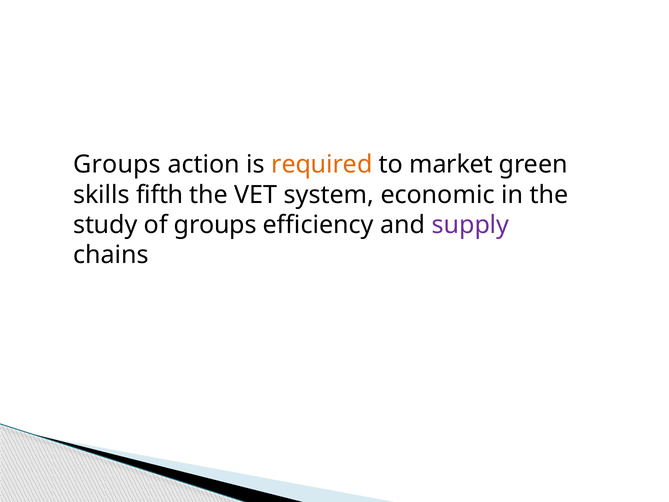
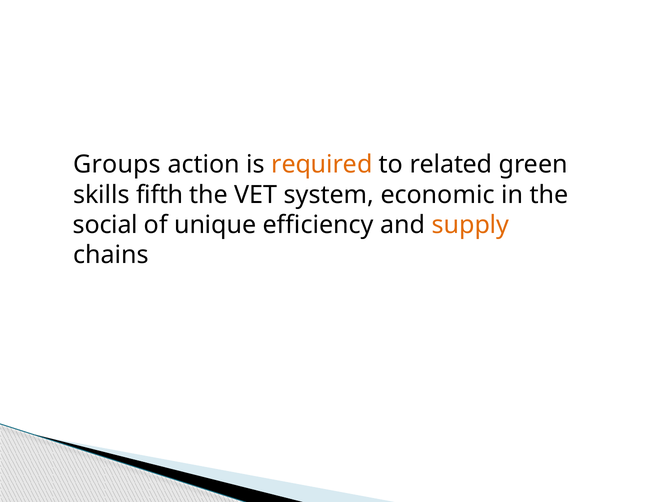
market: market -> related
study: study -> social
of groups: groups -> unique
supply colour: purple -> orange
